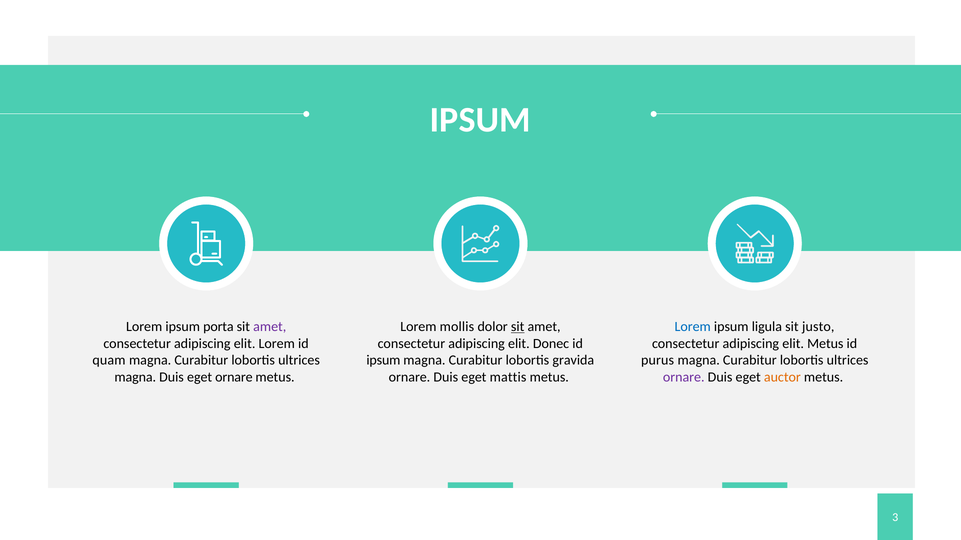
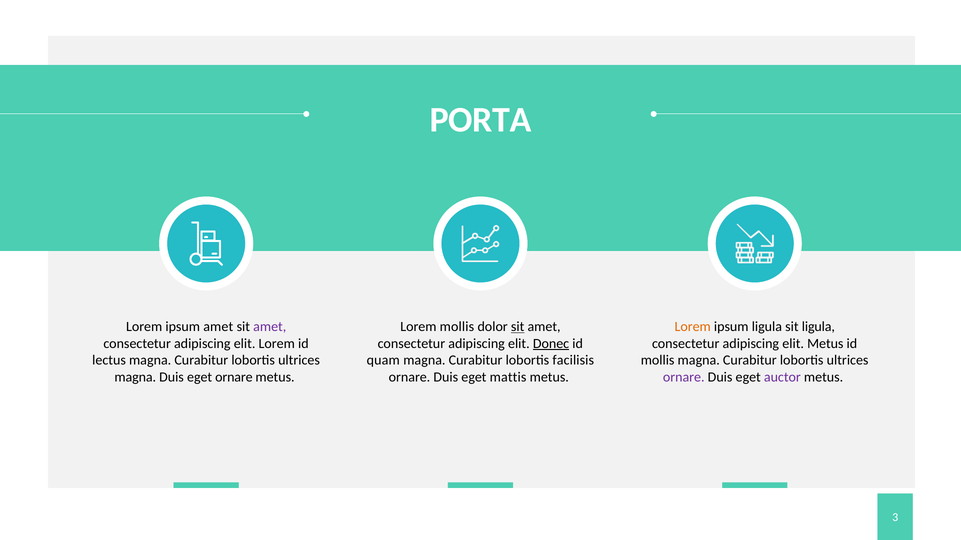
IPSUM at (480, 120): IPSUM -> PORTA
ipsum porta: porta -> amet
Lorem at (693, 327) colour: blue -> orange
sit justo: justo -> ligula
Donec underline: none -> present
quam: quam -> lectus
ipsum at (383, 361): ipsum -> quam
gravida: gravida -> facilisis
purus at (658, 361): purus -> mollis
auctor colour: orange -> purple
